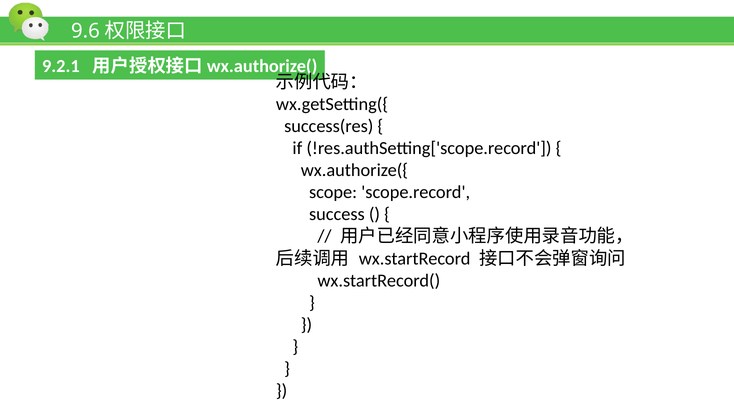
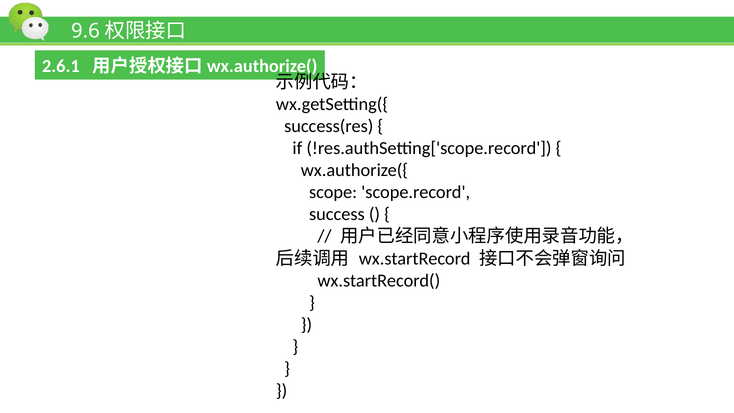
9.2.1: 9.2.1 -> 2.6.1
